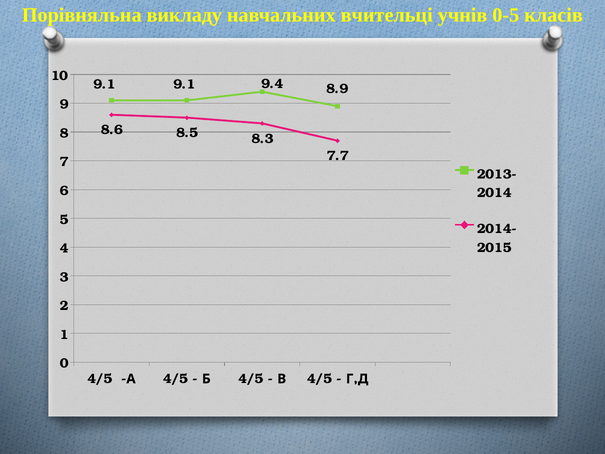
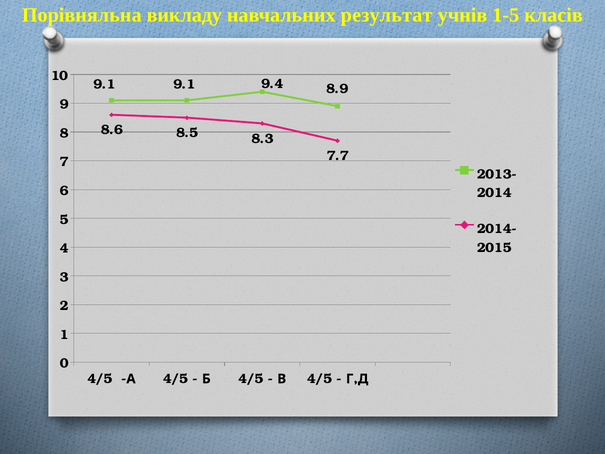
вчительці: вчительці -> результат
0-5: 0-5 -> 1-5
